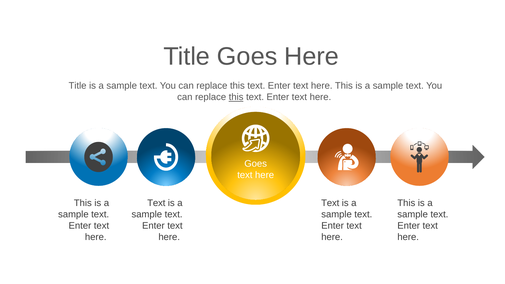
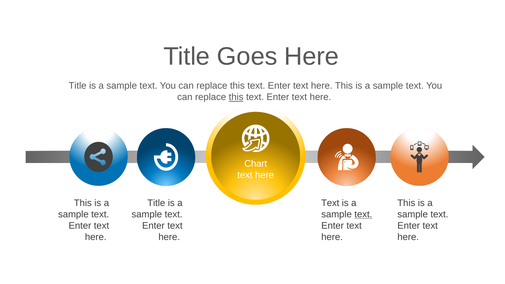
Goes at (256, 164): Goes -> Chart
Text at (156, 203): Text -> Title
text at (363, 214) underline: none -> present
